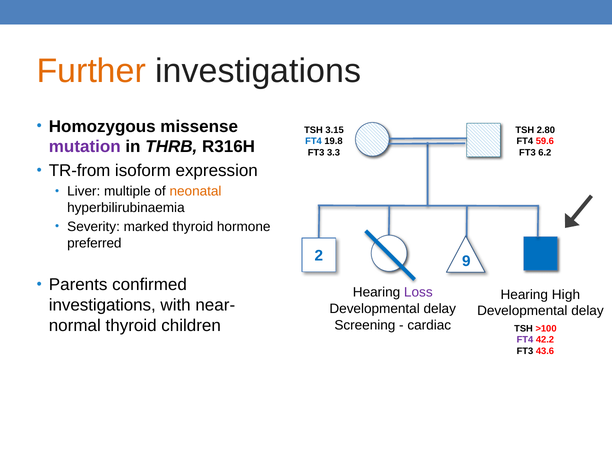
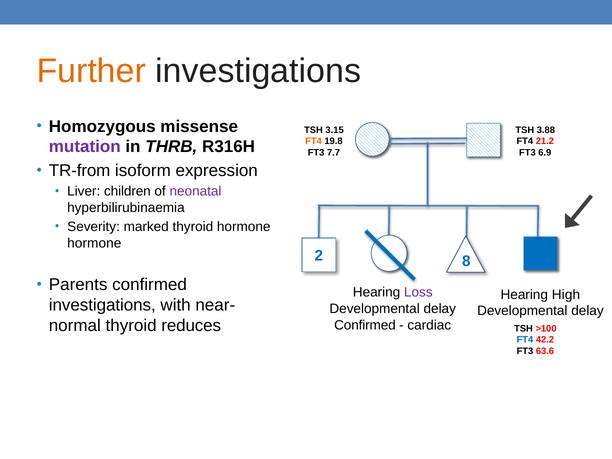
2.80: 2.80 -> 3.88
FT4 at (313, 141) colour: blue -> orange
59.6: 59.6 -> 21.2
3.3: 3.3 -> 7.7
6.2: 6.2 -> 6.9
multiple: multiple -> children
neonatal colour: orange -> purple
preferred at (94, 243): preferred -> hormone
9: 9 -> 8
children: children -> reduces
Screening at (365, 325): Screening -> Confirmed
FT4 at (525, 340) colour: purple -> blue
43.6: 43.6 -> 63.6
